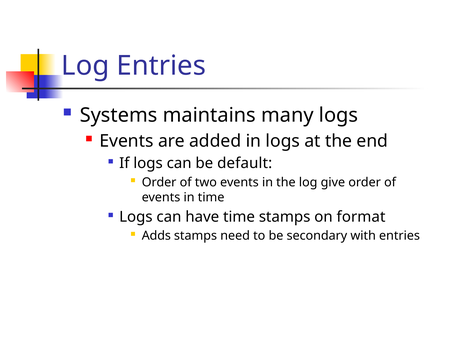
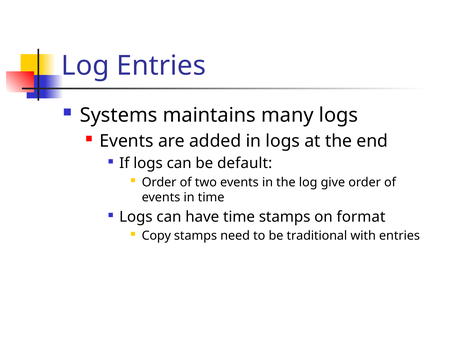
Adds: Adds -> Copy
secondary: secondary -> traditional
